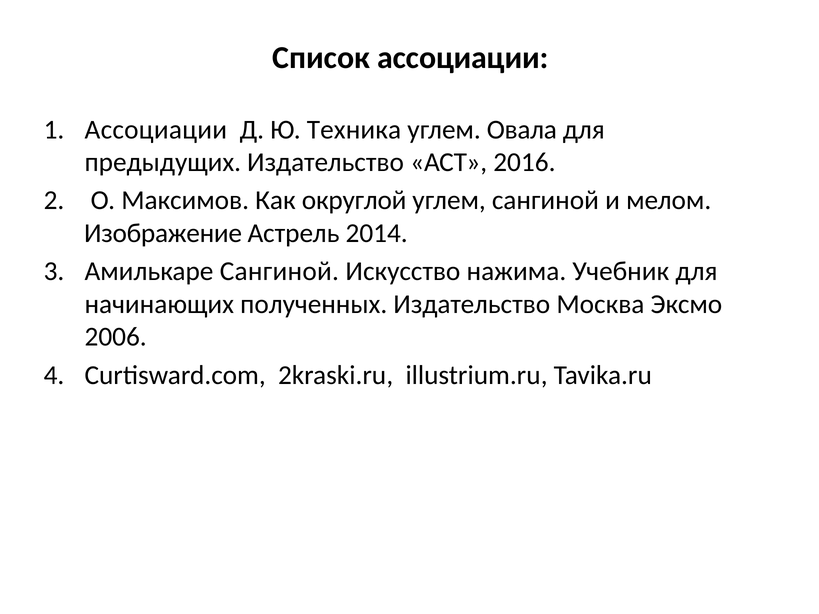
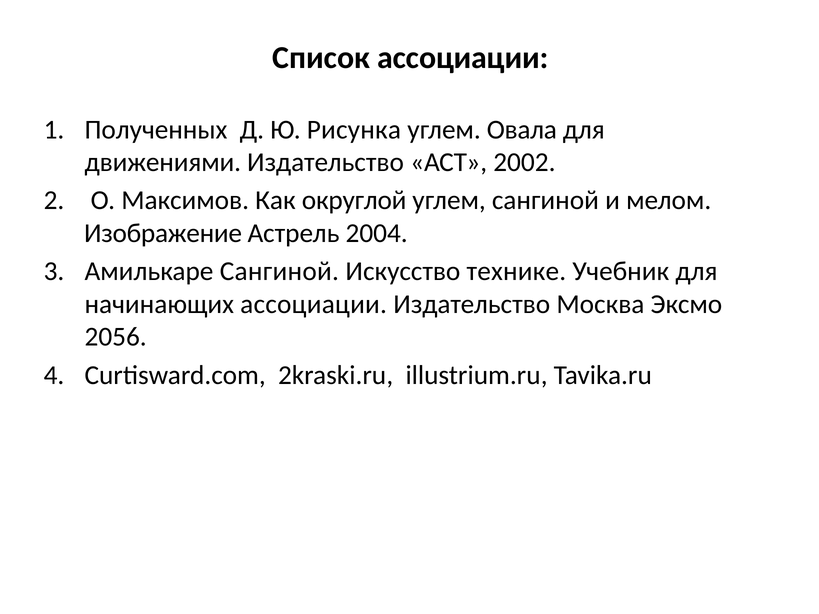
Ассоциации at (156, 130): Ассоциации -> Полученных
Техника: Техника -> Рисунка
предыдущих: предыдущих -> движениями
2016: 2016 -> 2002
2014: 2014 -> 2004
нажима: нажима -> технике
начинающих полученных: полученных -> ассоциации
2006: 2006 -> 2056
